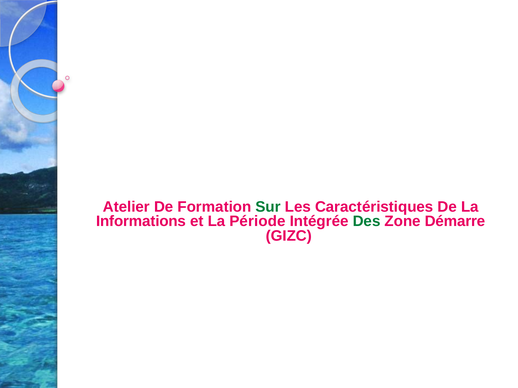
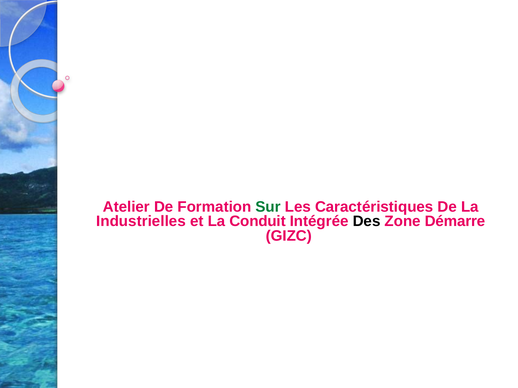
Informations: Informations -> Industrielles
Période: Période -> Conduit
Des colour: green -> black
